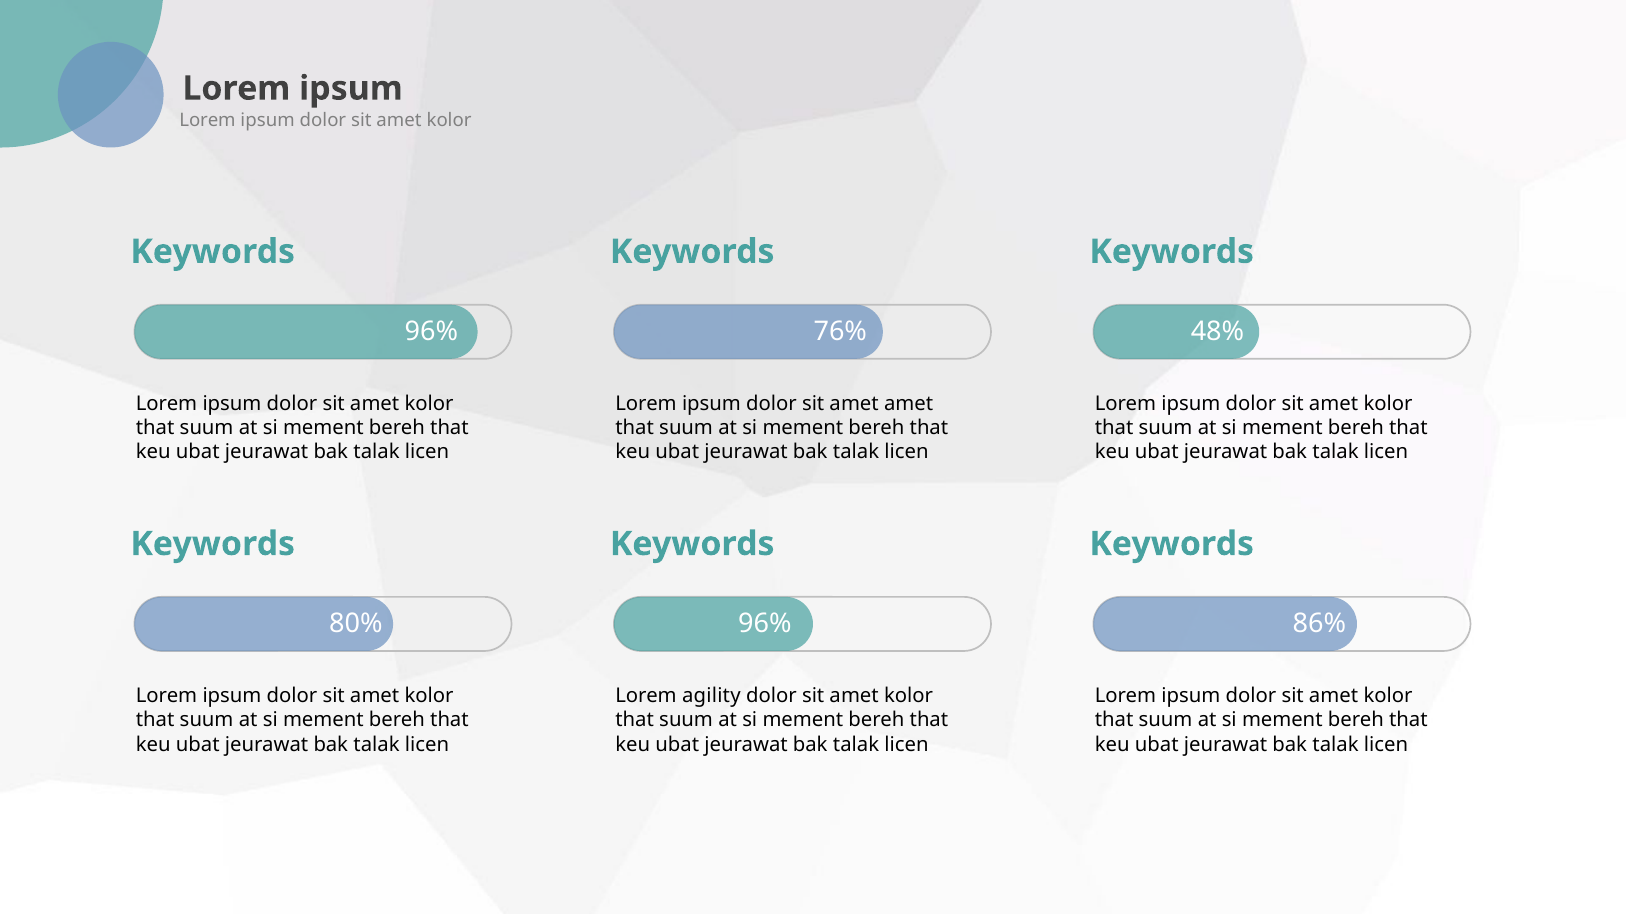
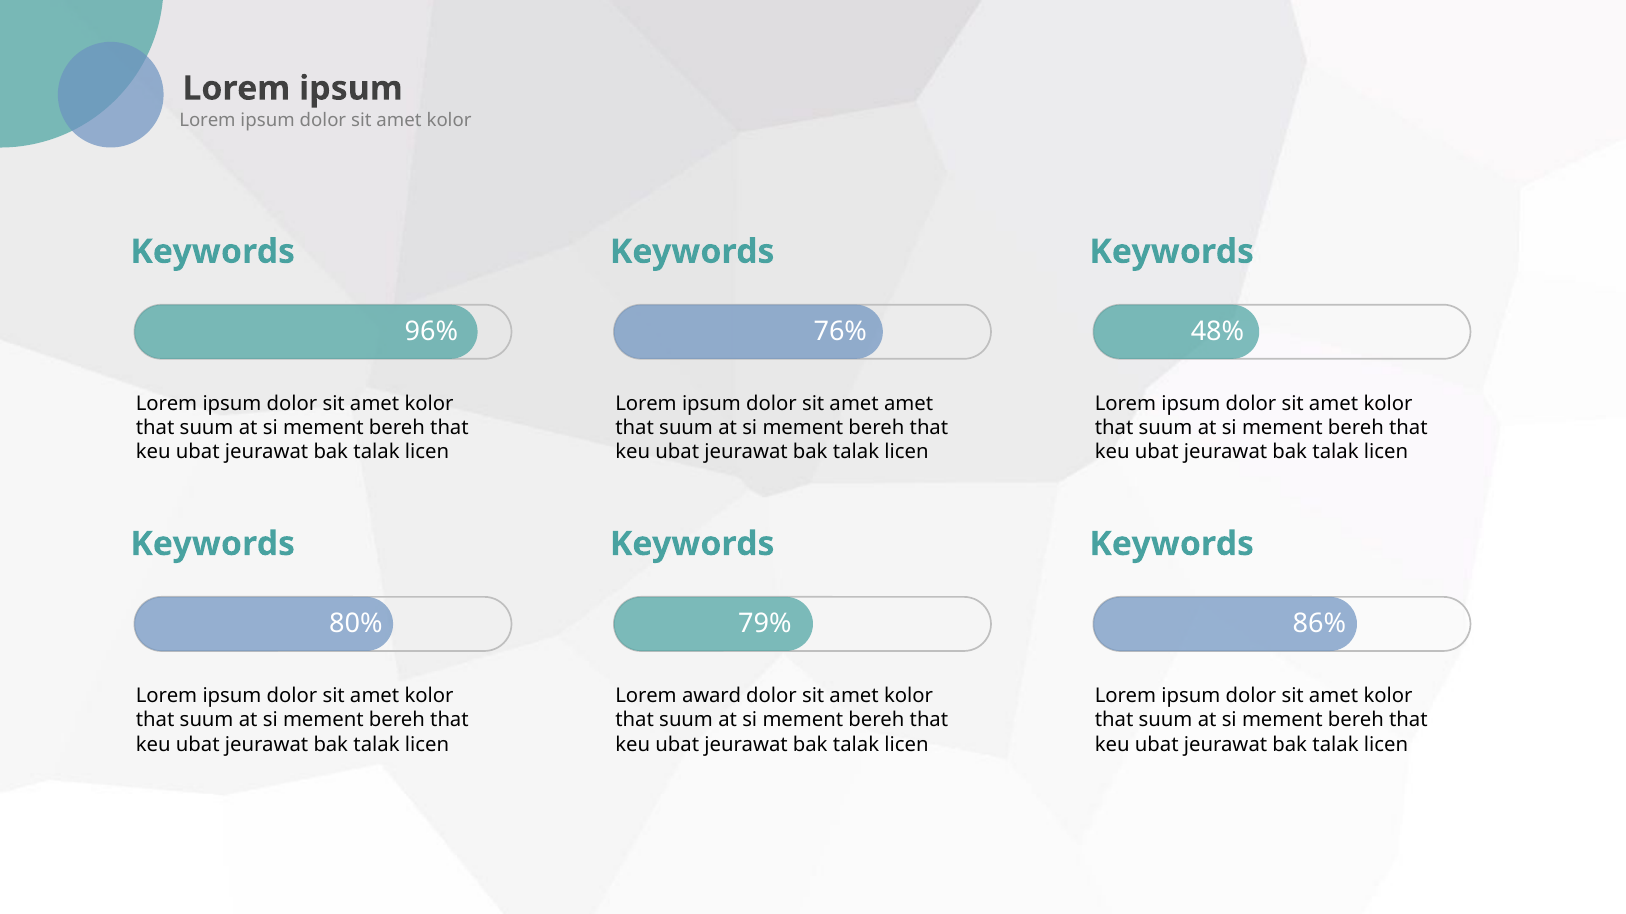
80% 96%: 96% -> 79%
agility: agility -> award
